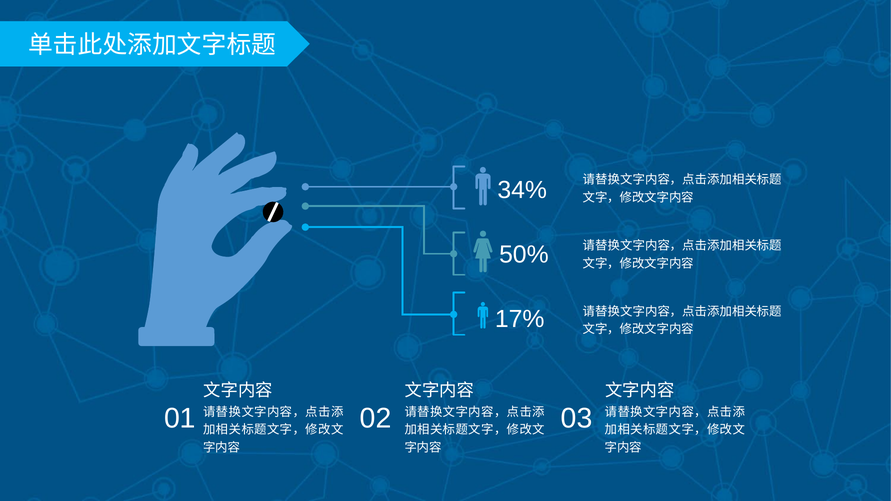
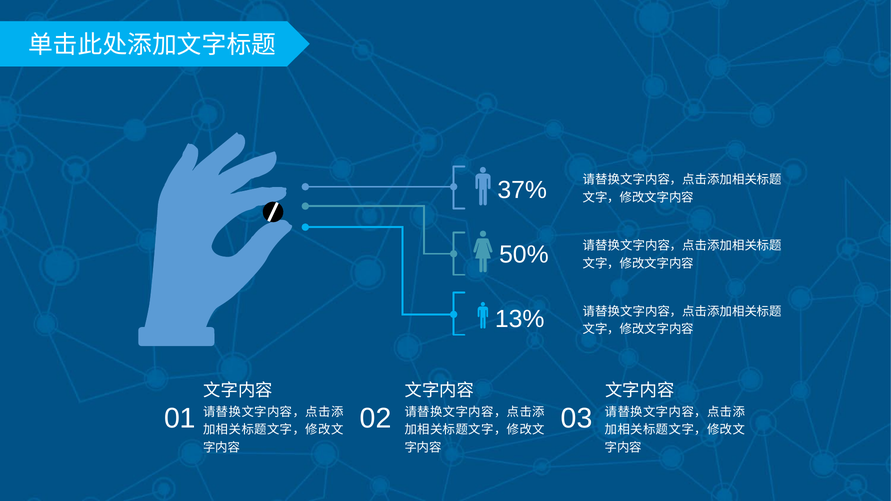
34%: 34% -> 37%
17%: 17% -> 13%
